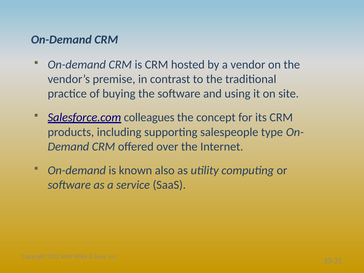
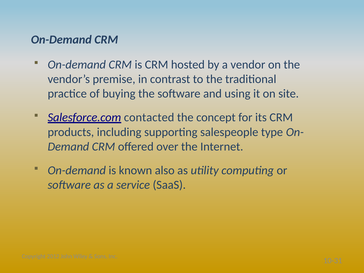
colleagues: colleagues -> contacted
